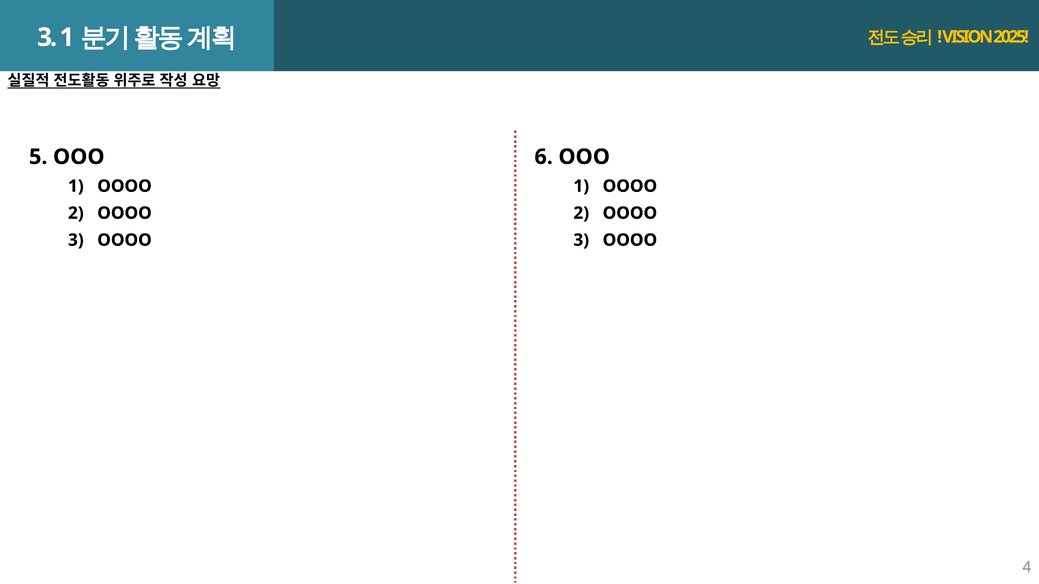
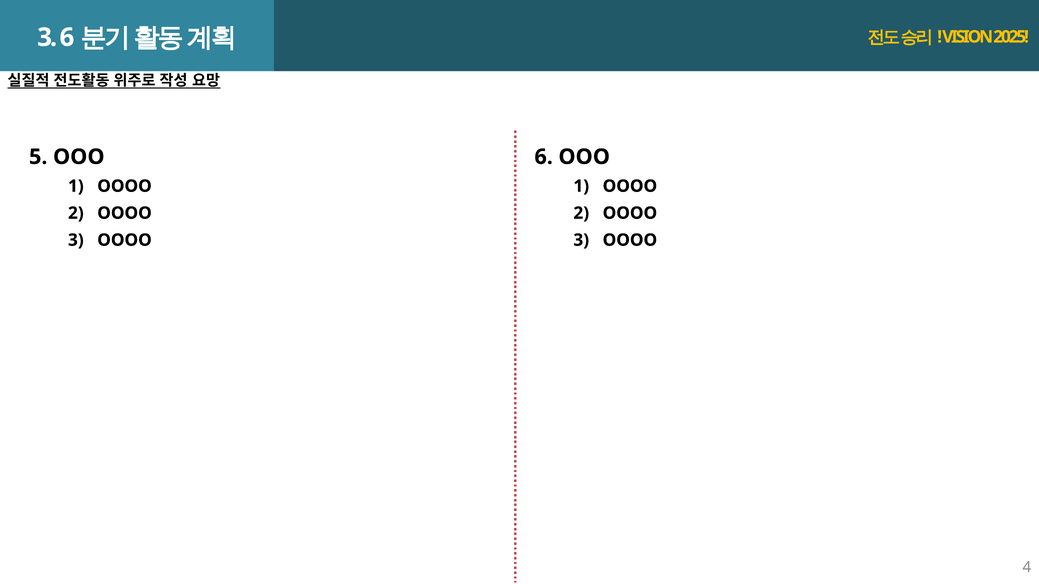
3 1: 1 -> 6
